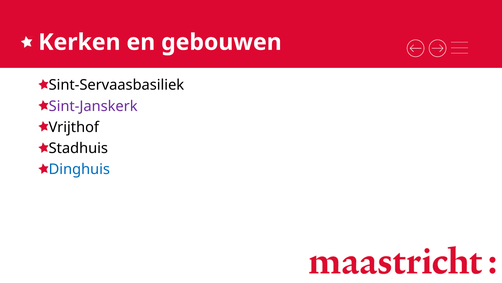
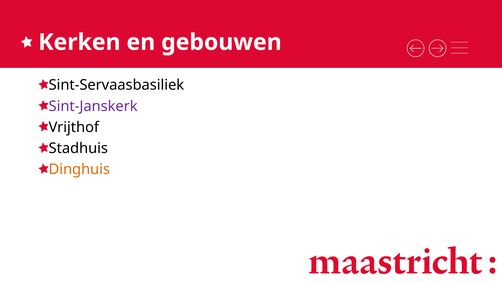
Dinghuis colour: blue -> orange
